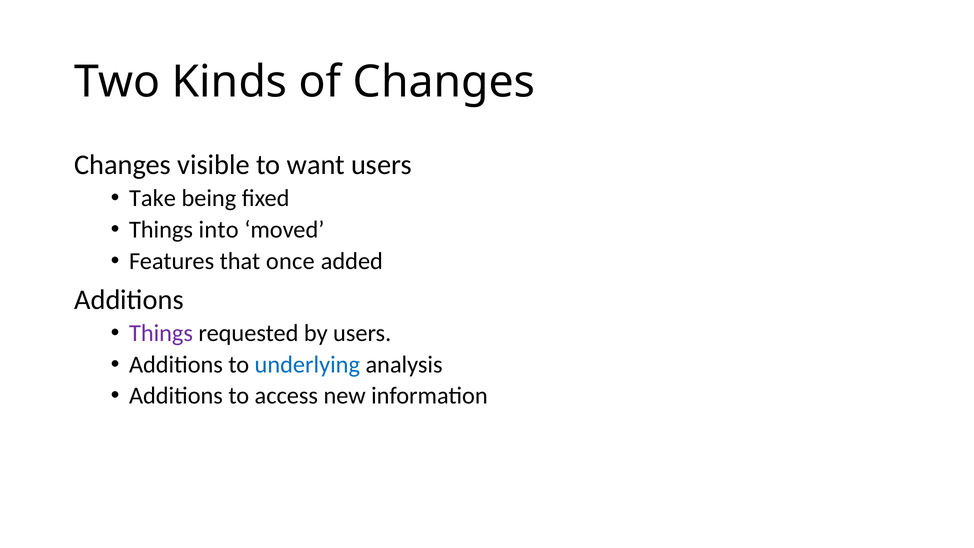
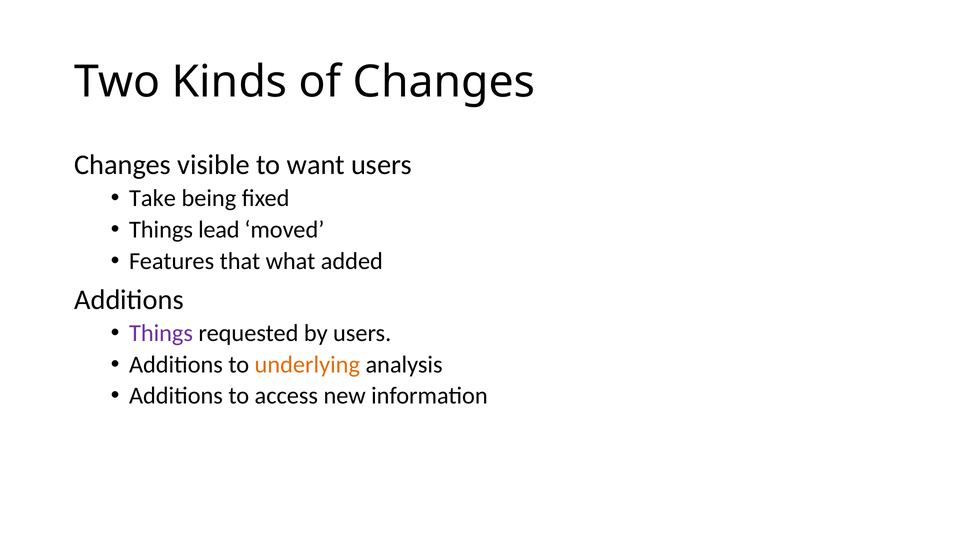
into: into -> lead
once: once -> what
underlying colour: blue -> orange
